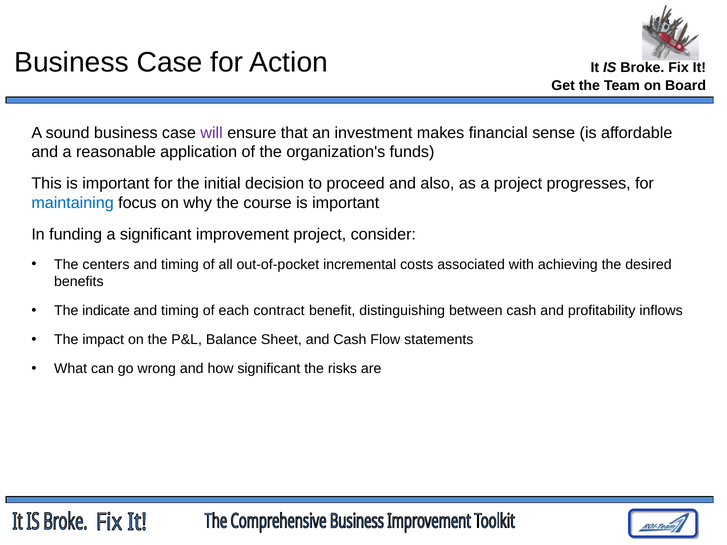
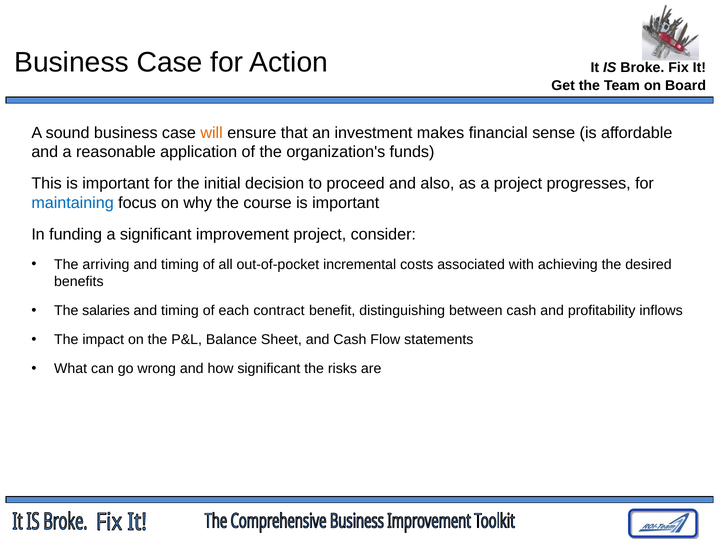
will colour: purple -> orange
centers: centers -> arriving
indicate: indicate -> salaries
